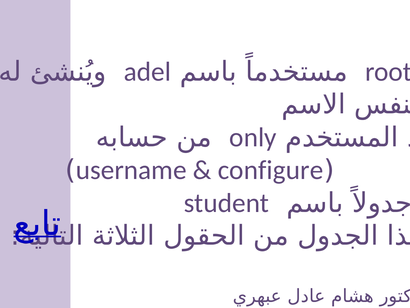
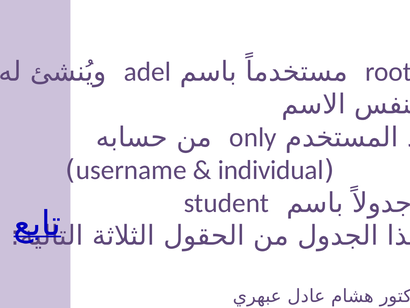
configure: configure -> individual
